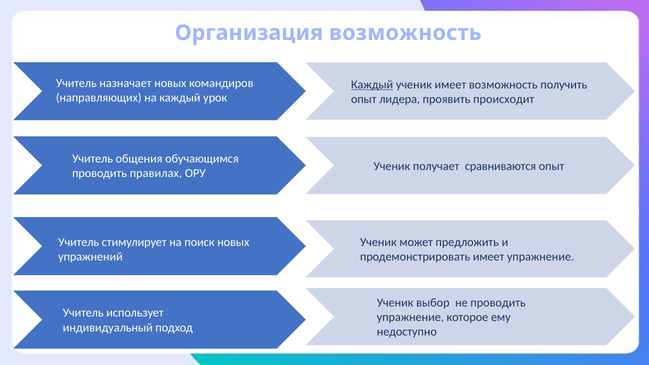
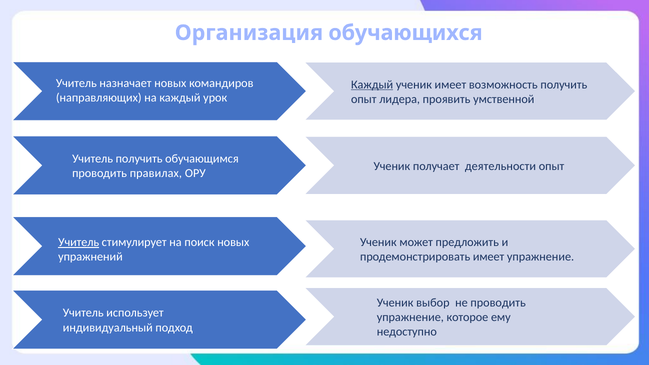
Организация возможность: возможность -> обучающихся
происходит: происходит -> умственной
Учитель общения: общения -> получить
сравниваются: сравниваются -> деятельности
Учитель at (79, 242) underline: none -> present
